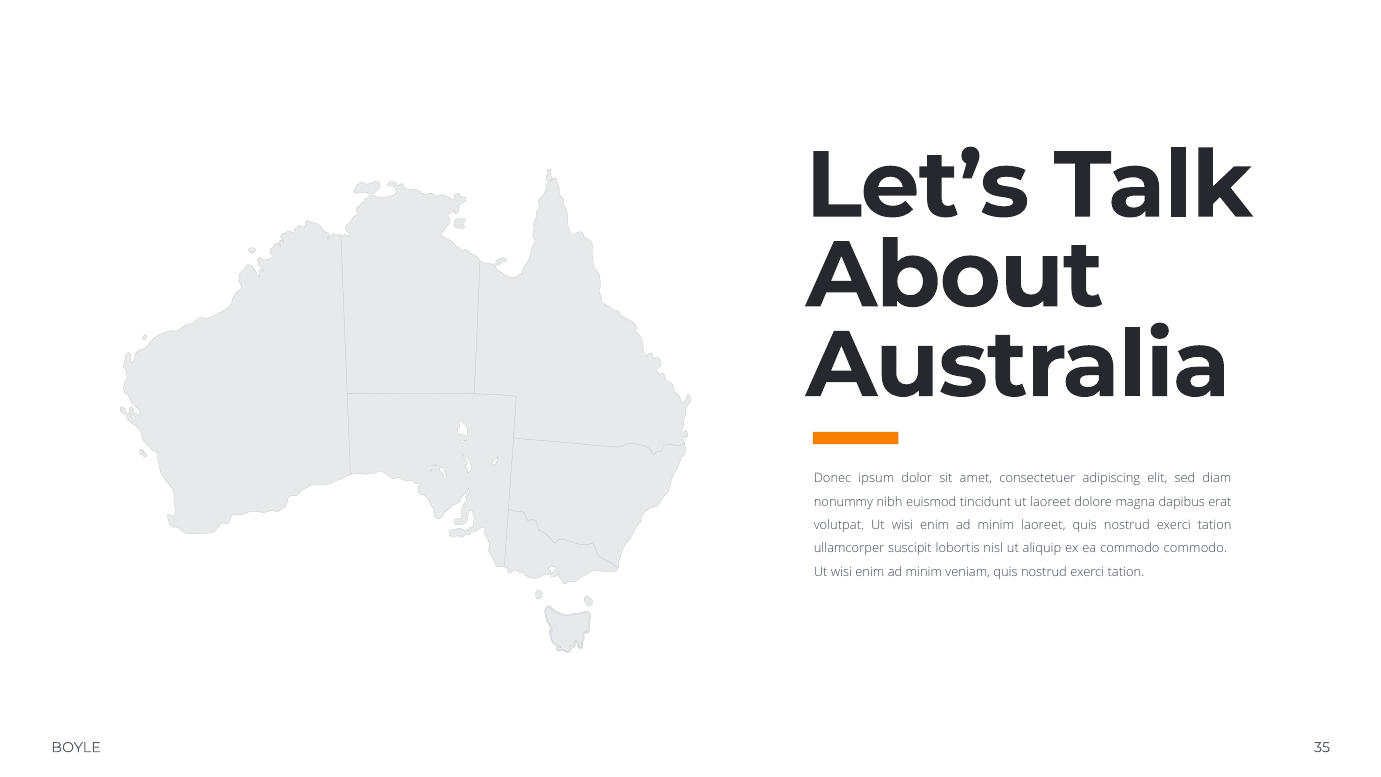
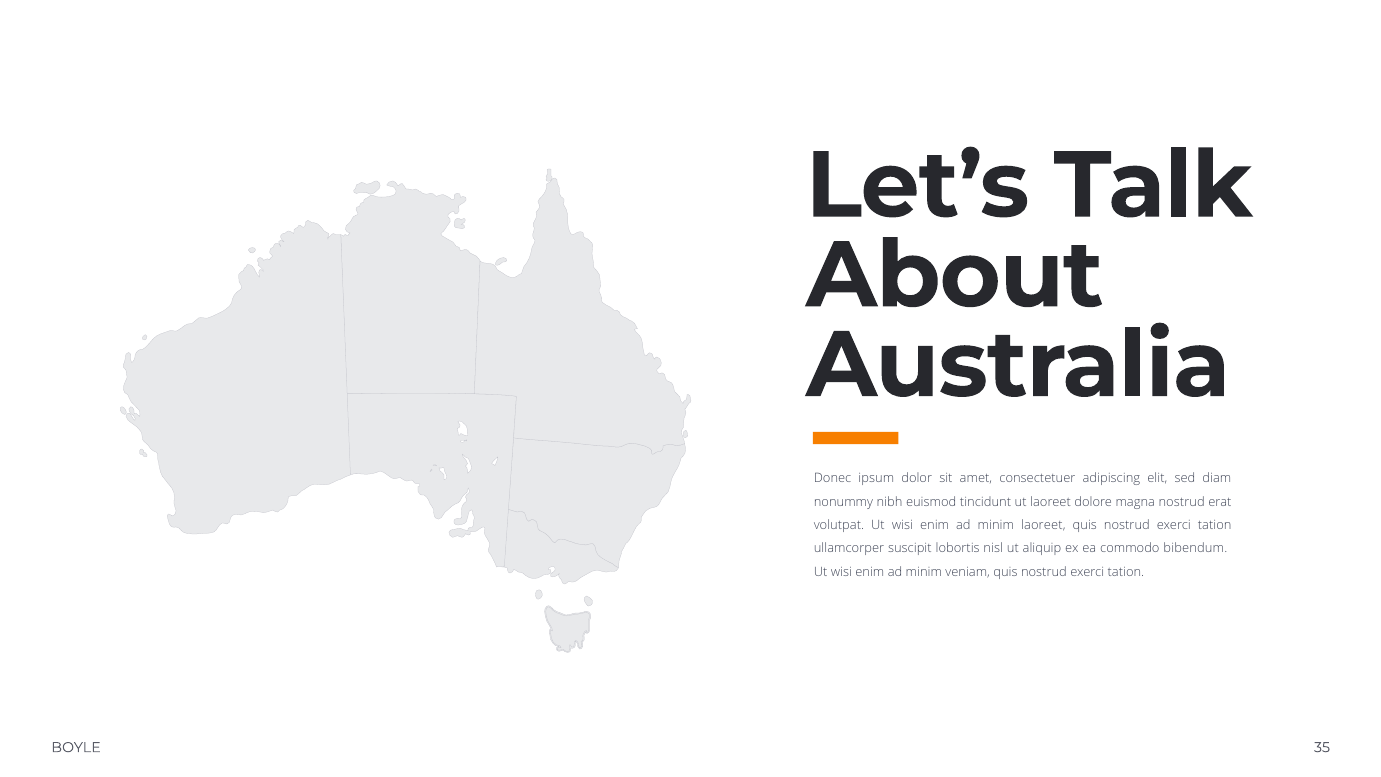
magna dapibus: dapibus -> nostrud
commodo commodo: commodo -> bibendum
